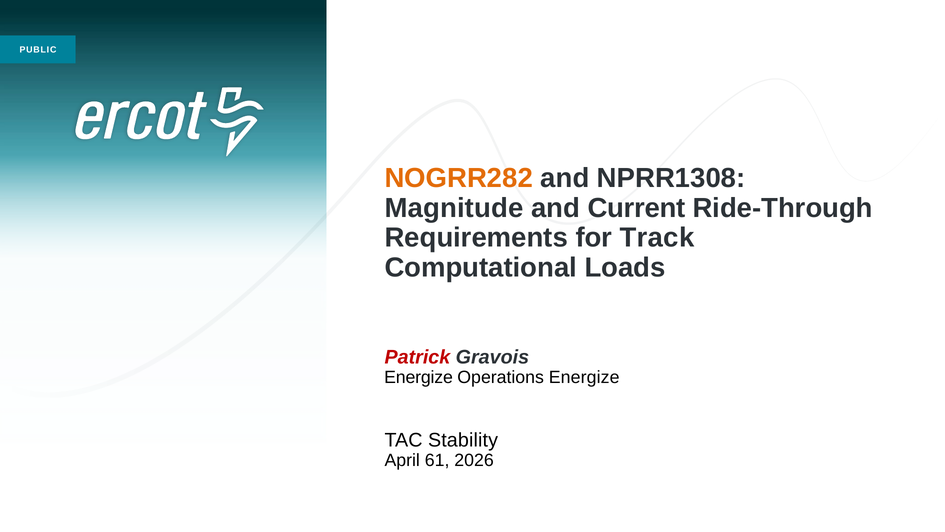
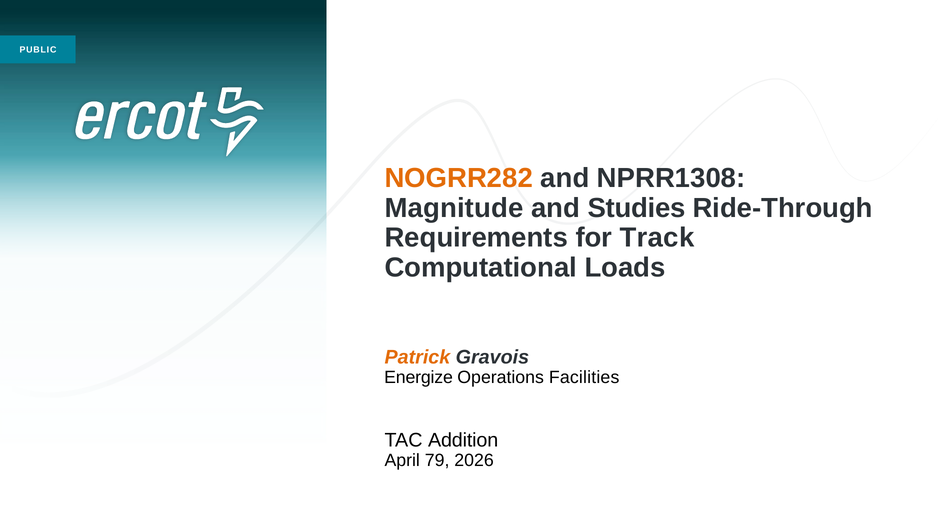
Current: Current -> Studies
Patrick colour: red -> orange
Operations Energize: Energize -> Facilities
Stability: Stability -> Addition
61: 61 -> 79
